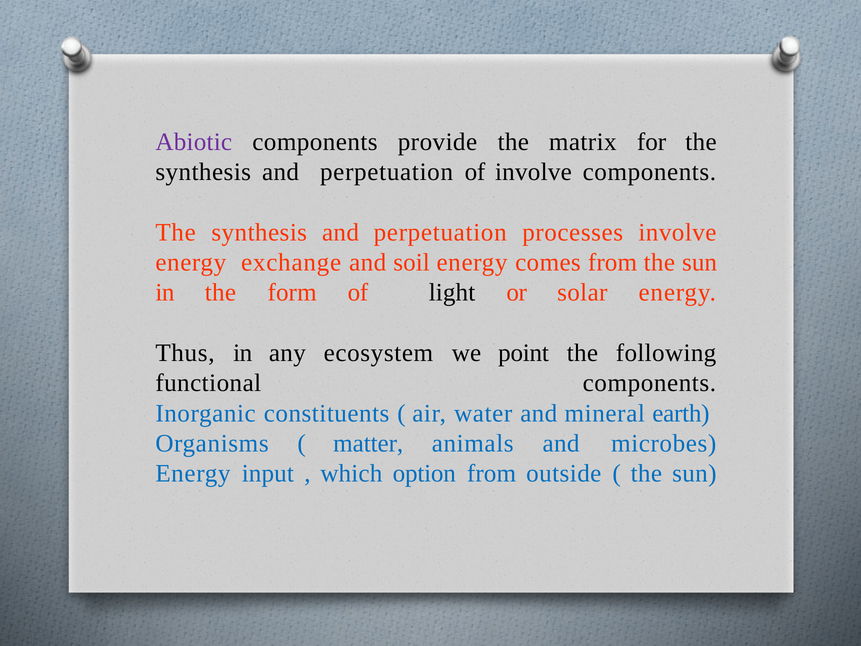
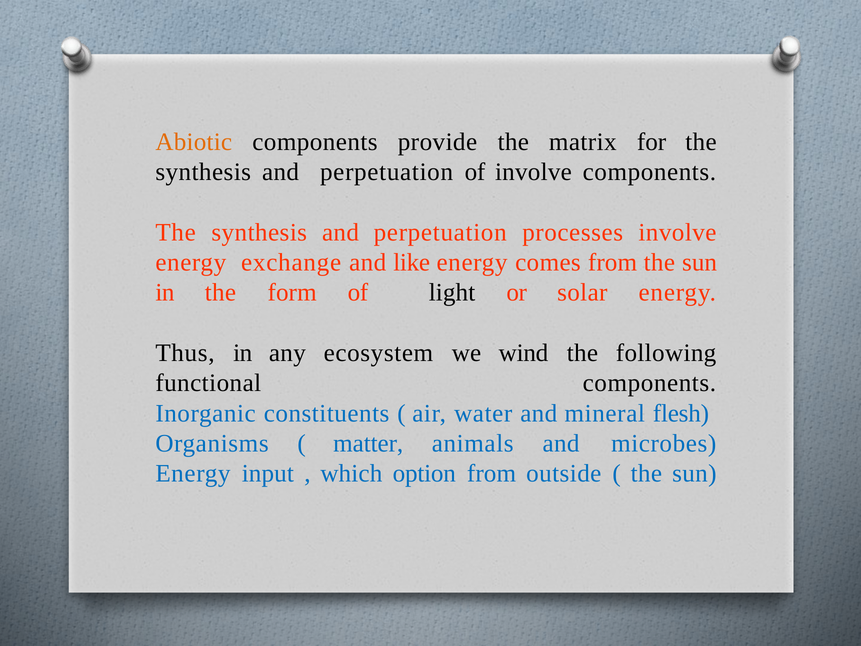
Abiotic colour: purple -> orange
soil: soil -> like
point: point -> wind
earth: earth -> flesh
